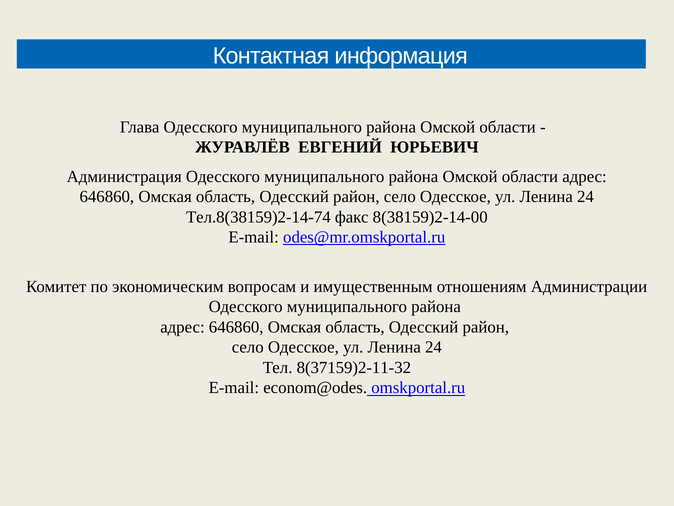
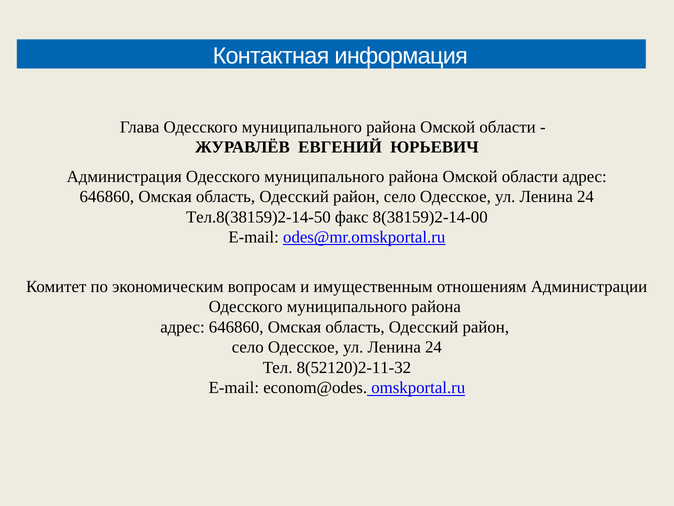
Тел.8(38159)2-14-74: Тел.8(38159)2-14-74 -> Тел.8(38159)2-14-50
8(37159)2-11-32: 8(37159)2-11-32 -> 8(52120)2-11-32
